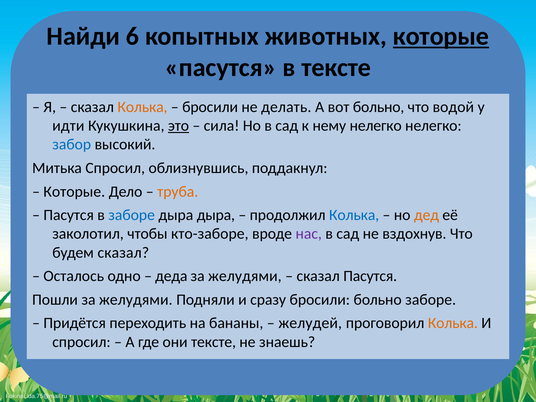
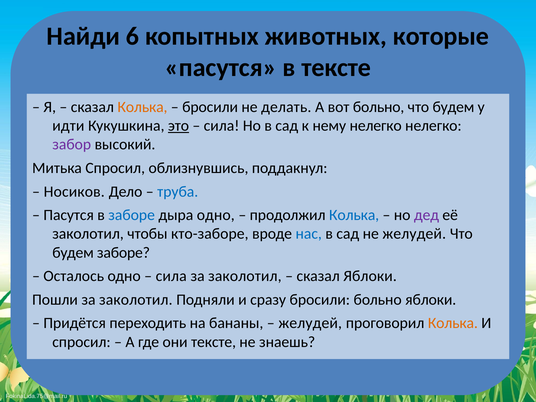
которые at (441, 36) underline: present -> none
водой at (453, 107): водой -> будем
забор colour: blue -> purple
Которые at (74, 192): Которые -> Носиков
труба colour: orange -> blue
дыра дыра: дыра -> одно
дед colour: orange -> purple
нас colour: purple -> blue
не вздохнув: вздохнув -> желудей
будем сказал: сказал -> заборе
деда at (171, 276): деда -> сила
желудями at (245, 276): желудями -> заколотил
сказал Пасутся: Пасутся -> Яблоки
Пошли за желудями: желудями -> заколотил
больно заборе: заборе -> яблоки
